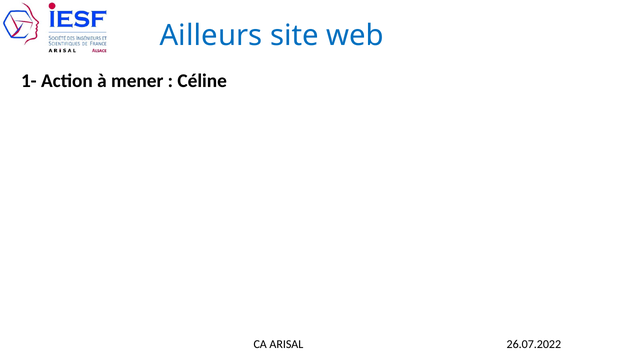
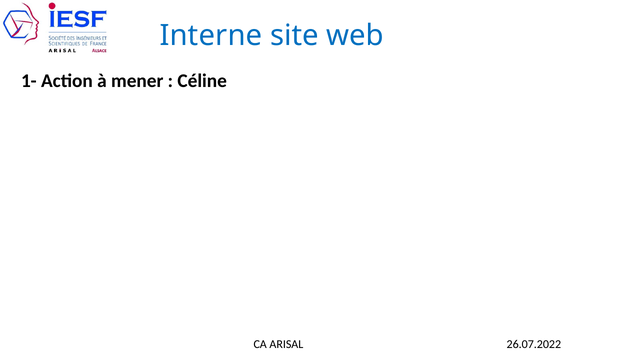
Ailleurs: Ailleurs -> Interne
